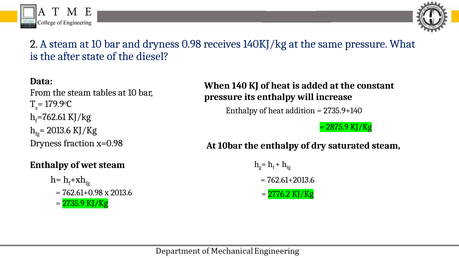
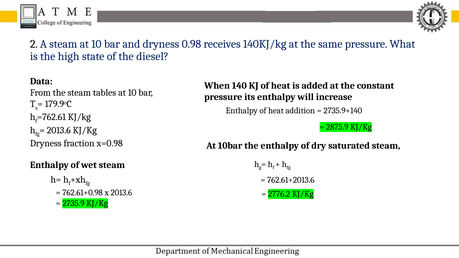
after: after -> high
